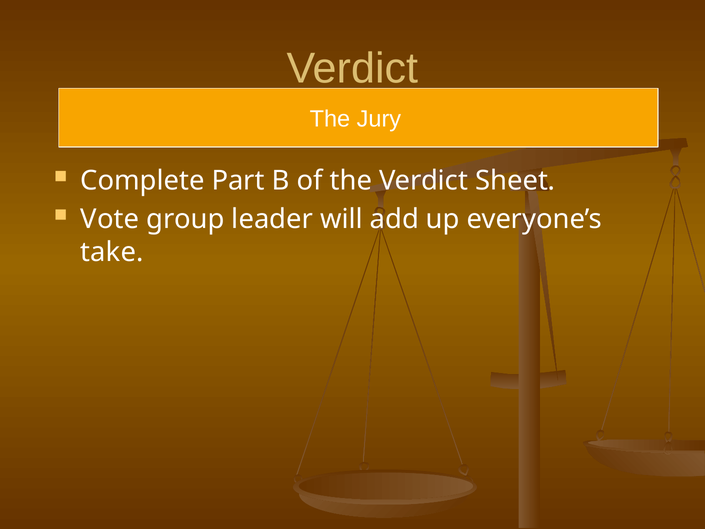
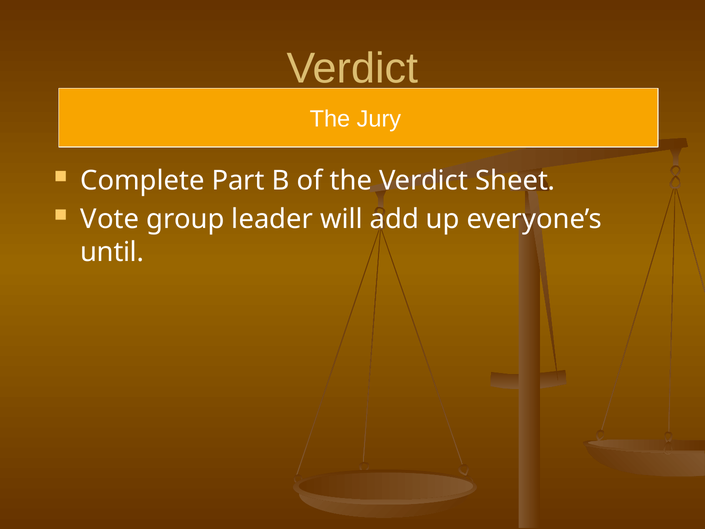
take: take -> until
